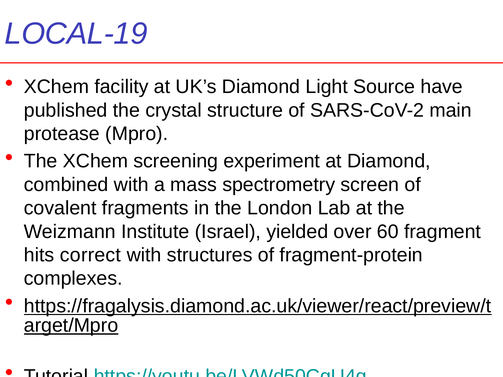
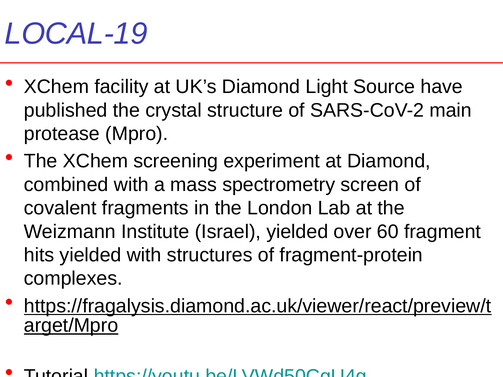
hits correct: correct -> yielded
